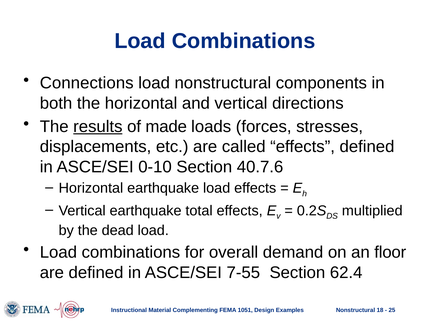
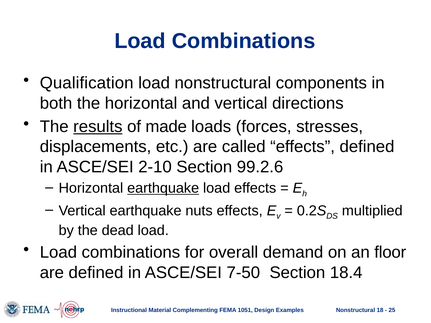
Connections: Connections -> Qualification
0-10: 0-10 -> 2-10
40.7.6: 40.7.6 -> 99.2.6
earthquake at (163, 188) underline: none -> present
total: total -> nuts
7-55: 7-55 -> 7-50
62.4: 62.4 -> 18.4
